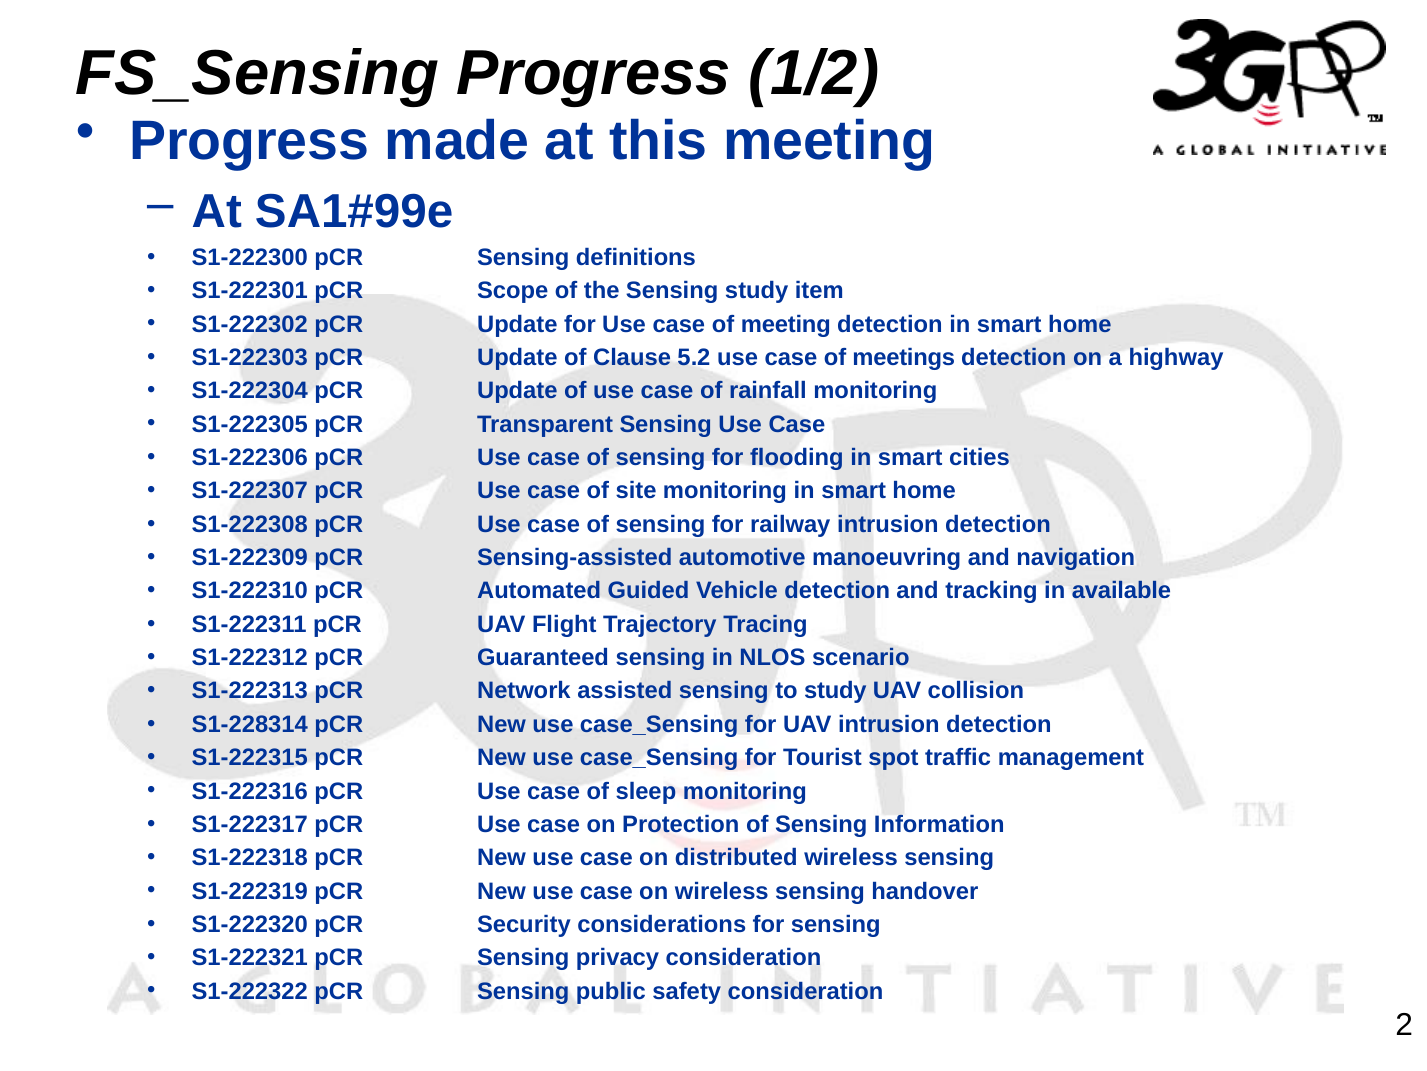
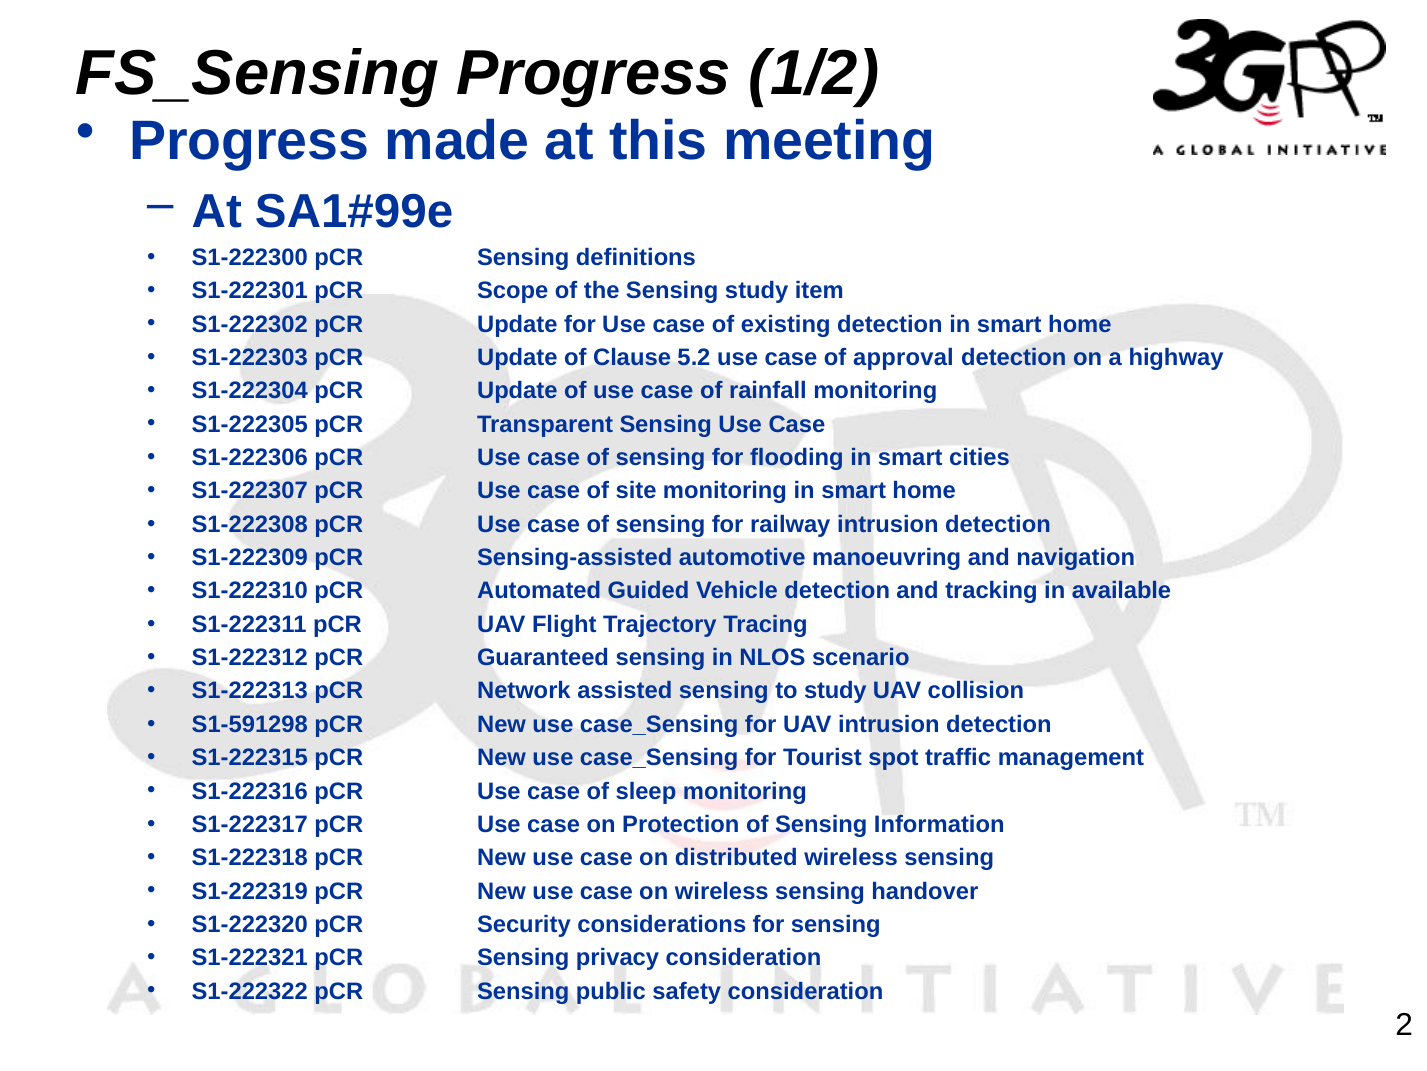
of meeting: meeting -> existing
meetings: meetings -> approval
S1-228314: S1-228314 -> S1-591298
